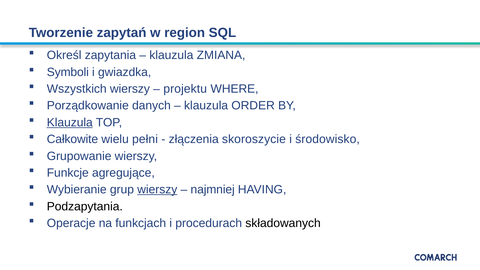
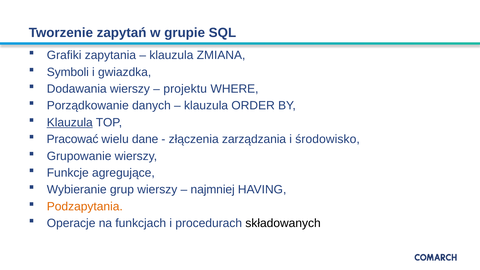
region: region -> grupie
Określ: Określ -> Grafiki
Wszystkich: Wszystkich -> Dodawania
Całkowite: Całkowite -> Pracować
pełni: pełni -> dane
skoroszycie: skoroszycie -> zarządzania
wierszy at (157, 190) underline: present -> none
Podzapytania colour: black -> orange
